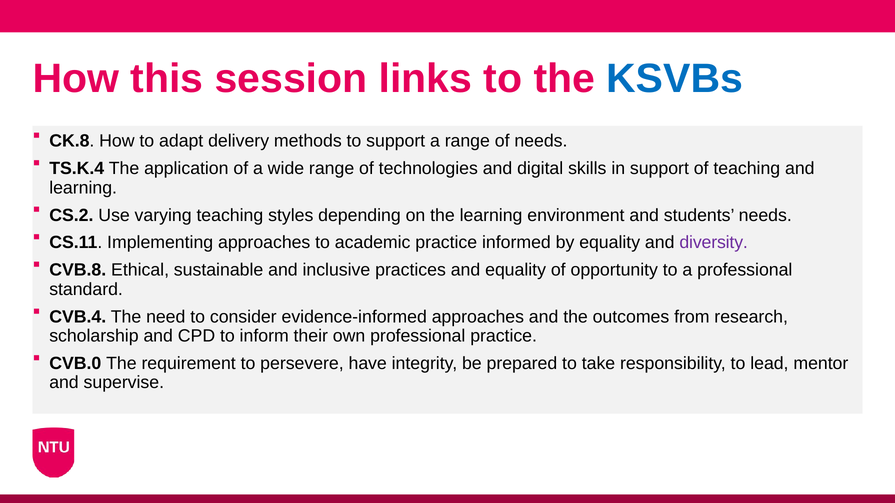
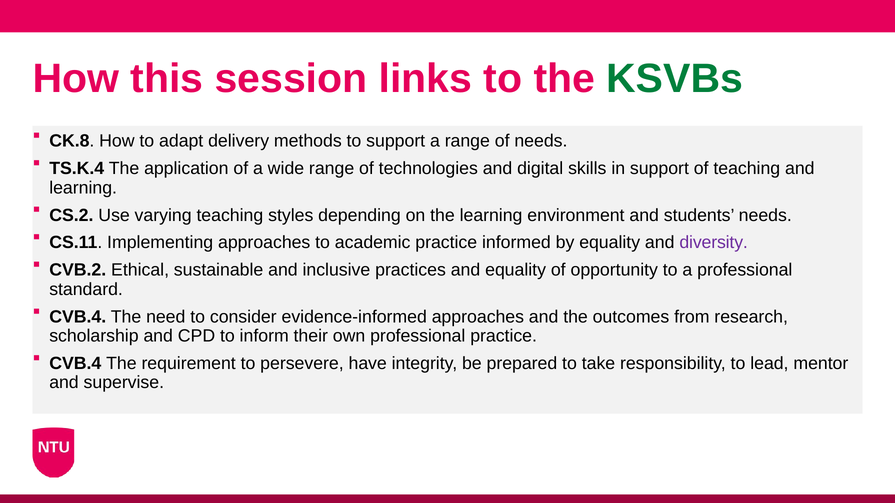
KSVBs colour: blue -> green
CVB.8: CVB.8 -> CVB.2
CVB.0 at (75, 364): CVB.0 -> CVB.4
